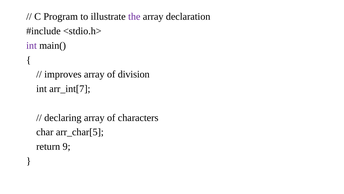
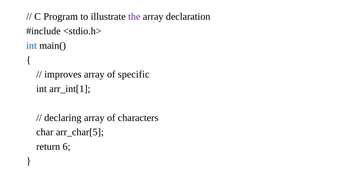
int at (32, 45) colour: purple -> blue
division: division -> specific
arr_int[7: arr_int[7 -> arr_int[1
9: 9 -> 6
